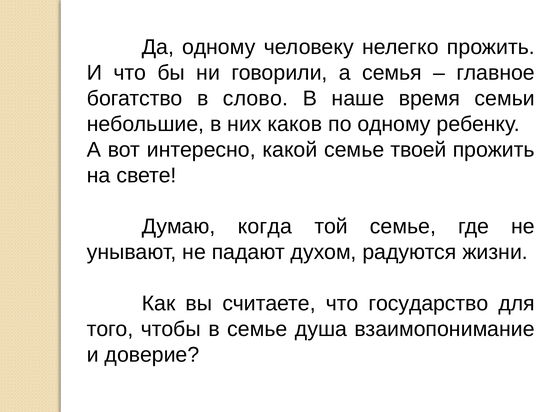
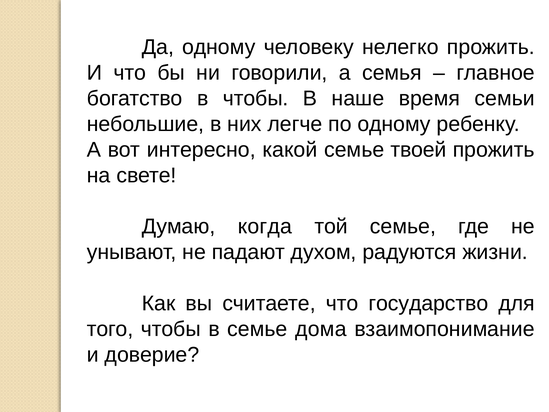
в слово: слово -> чтобы
каков: каков -> легче
душа: душа -> дома
